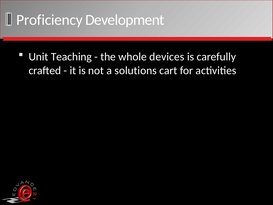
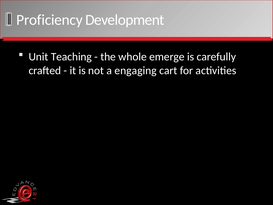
devices: devices -> emerge
solutions: solutions -> engaging
